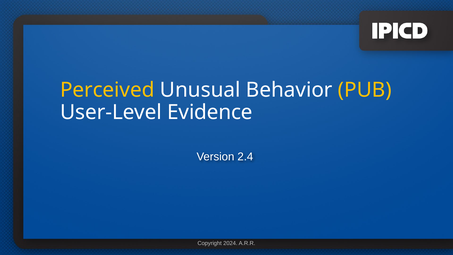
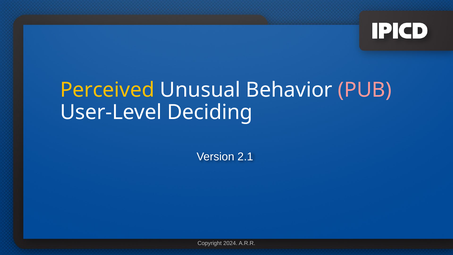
PUB colour: yellow -> pink
Evidence: Evidence -> Deciding
2.4: 2.4 -> 2.1
